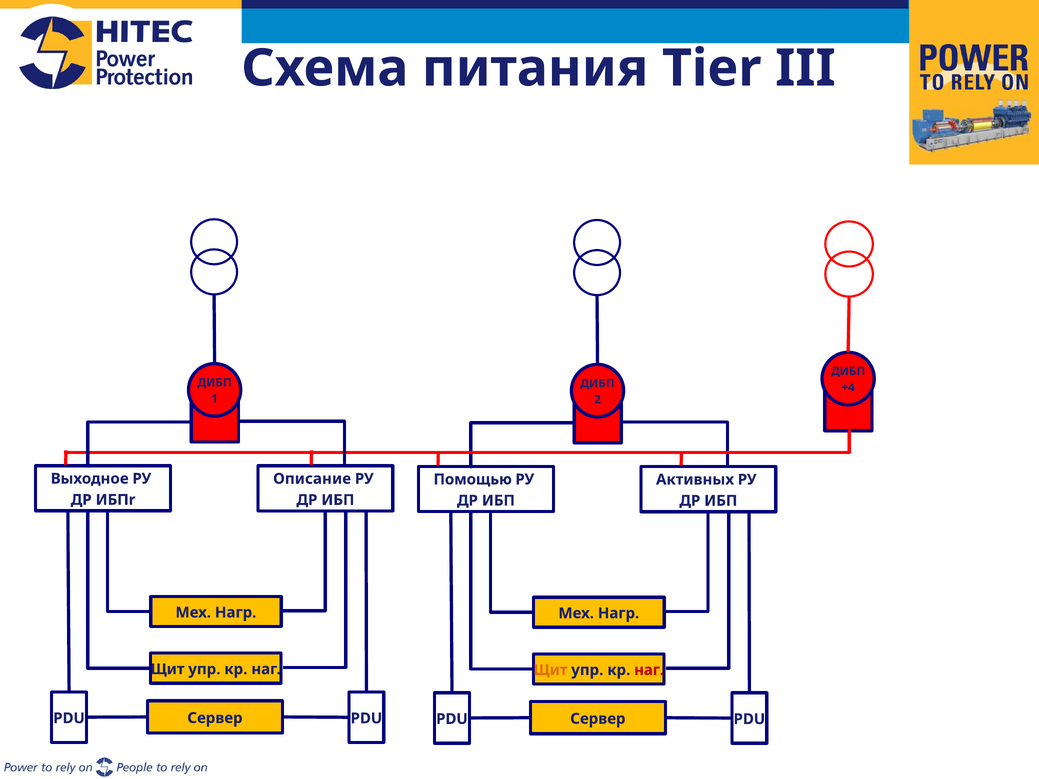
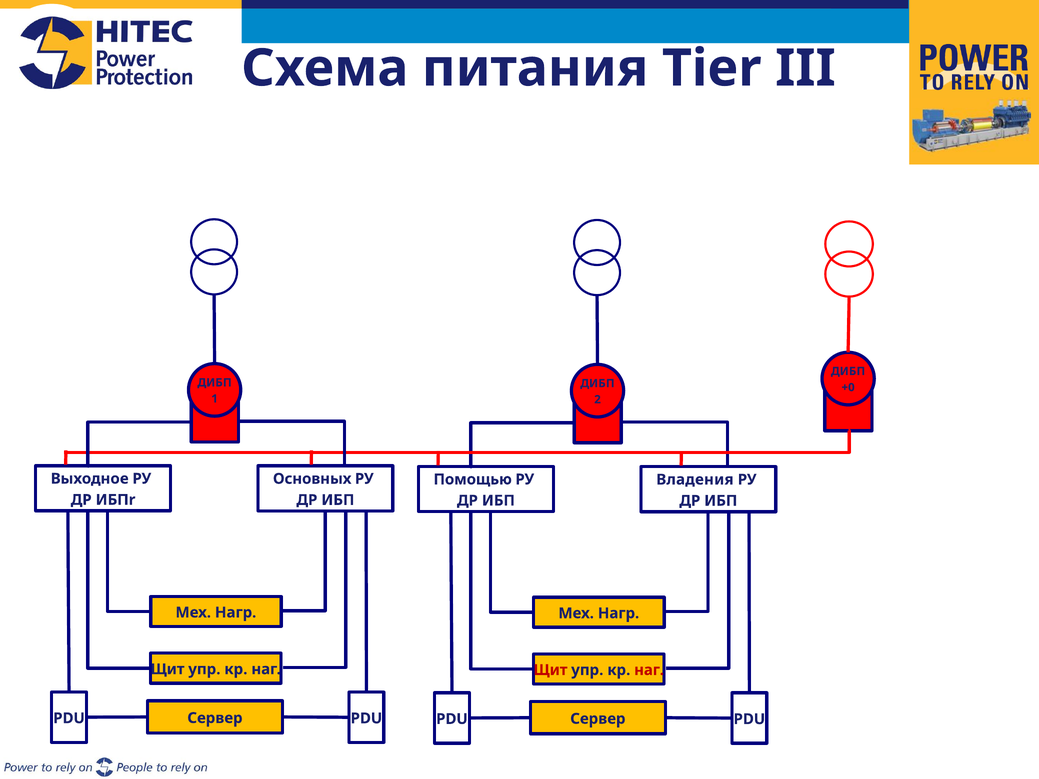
+4: +4 -> +0
Описание: Описание -> Основных
Активных: Активных -> Владения
Щит at (550, 670) colour: orange -> red
